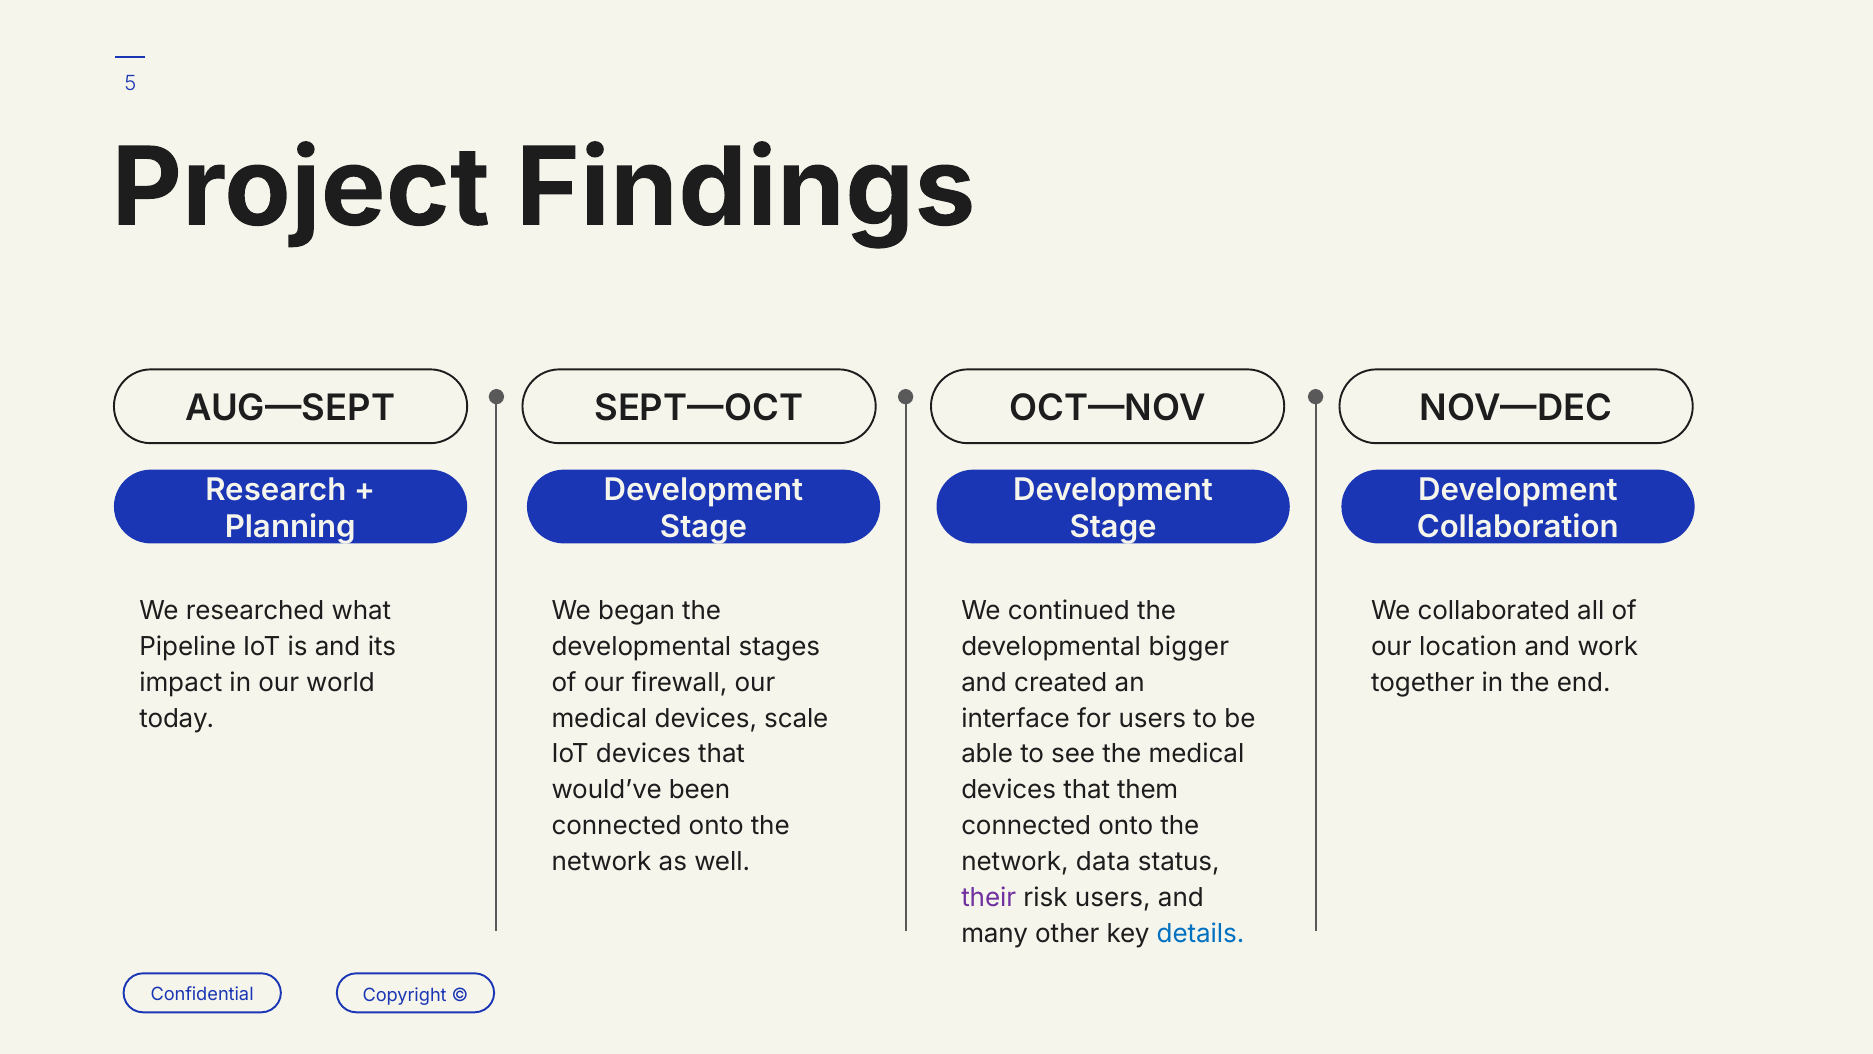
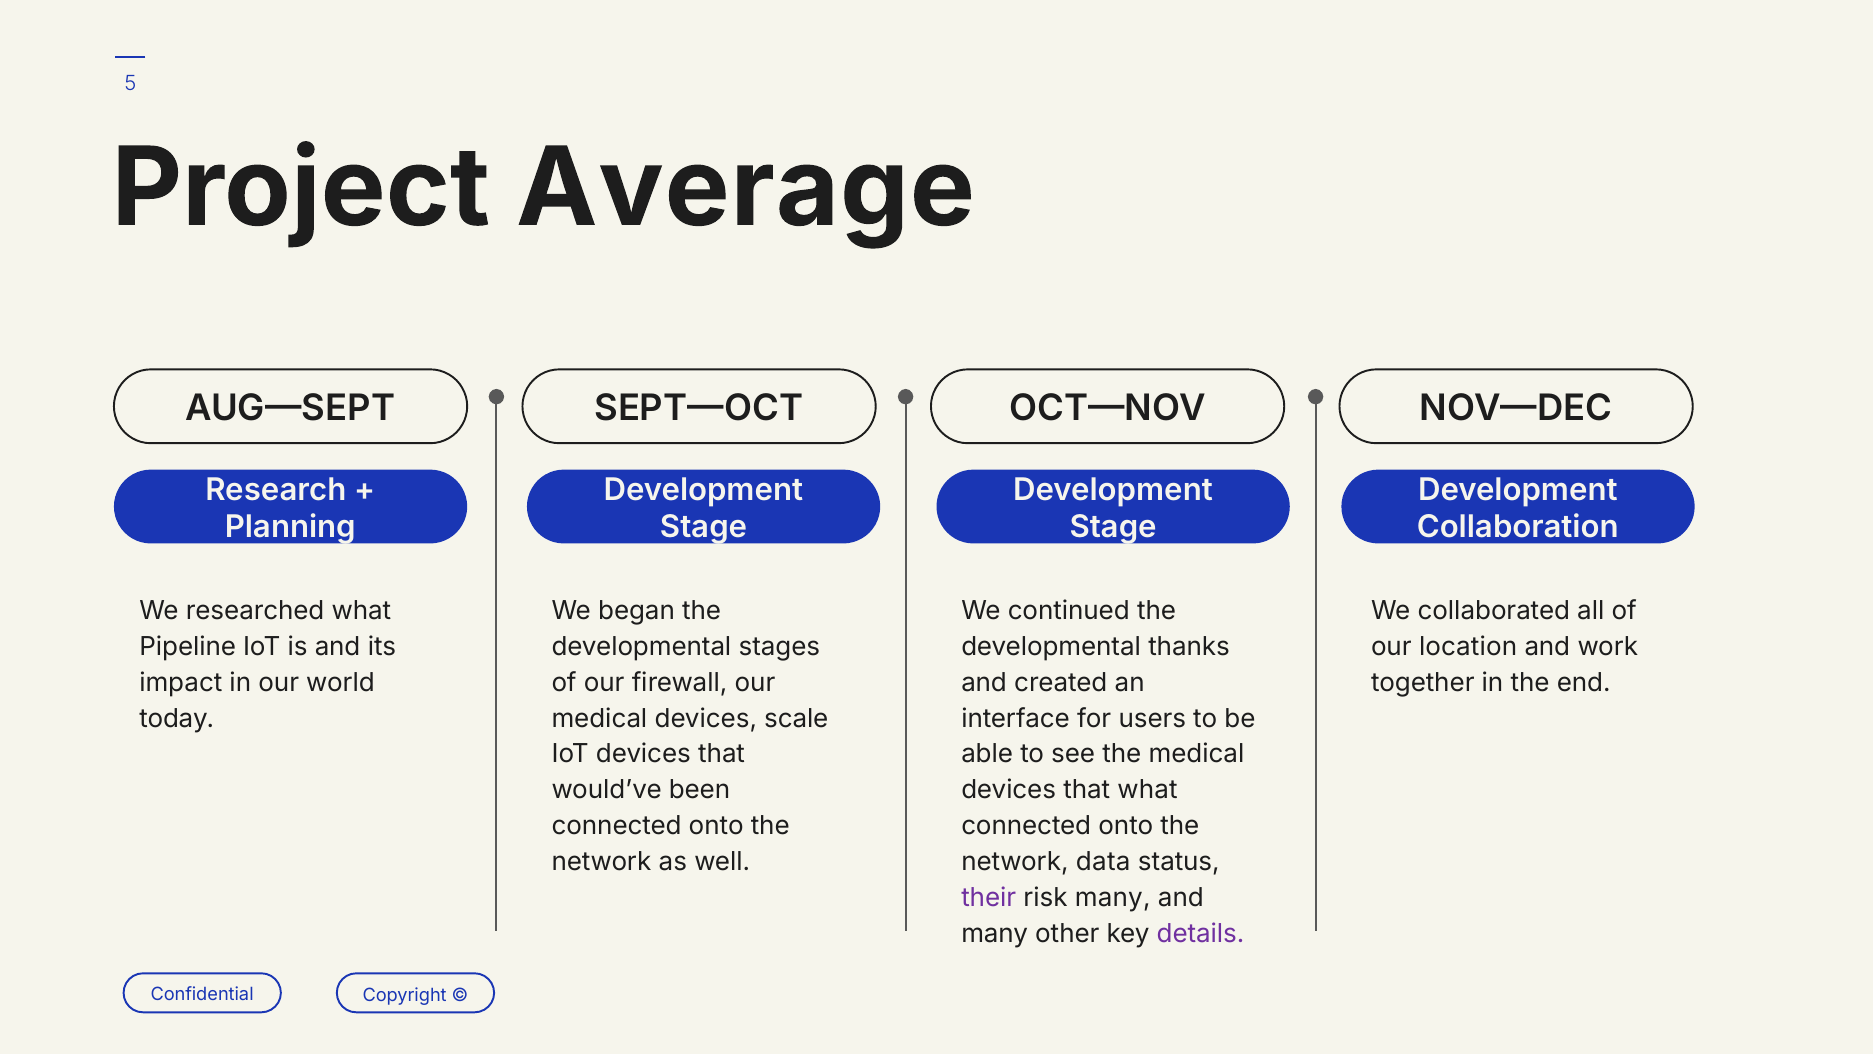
Findings: Findings -> Average
bigger: bigger -> thanks
that them: them -> what
risk users: users -> many
details colour: blue -> purple
